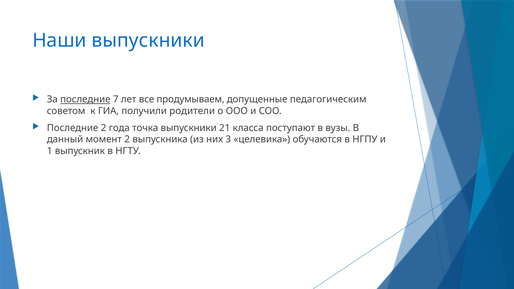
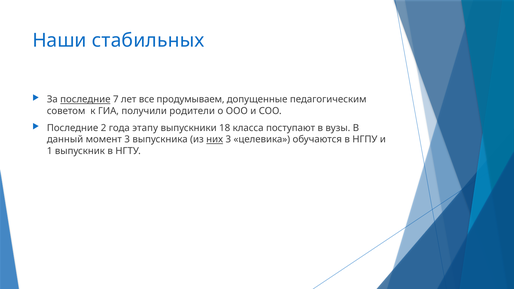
Наши выпускники: выпускники -> стабильных
точка: точка -> этапу
21: 21 -> 18
момент 2: 2 -> 3
них underline: none -> present
